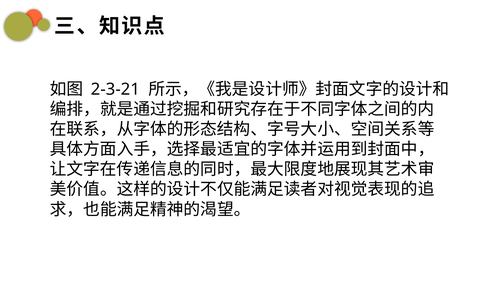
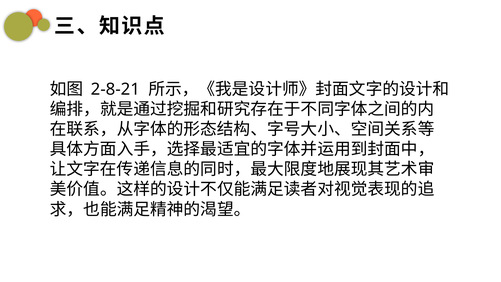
2-3-21: 2-3-21 -> 2-8-21
